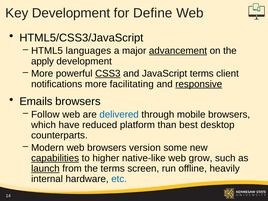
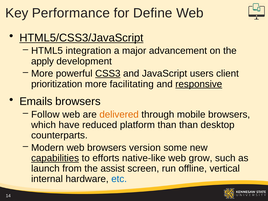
Key Development: Development -> Performance
HTML5/CSS3/JavaScript underline: none -> present
languages: languages -> integration
advancement underline: present -> none
JavaScript terms: terms -> users
notifications: notifications -> prioritization
delivered colour: blue -> orange
than best: best -> than
higher: higher -> efforts
launch underline: present -> none
the terms: terms -> assist
heavily: heavily -> vertical
